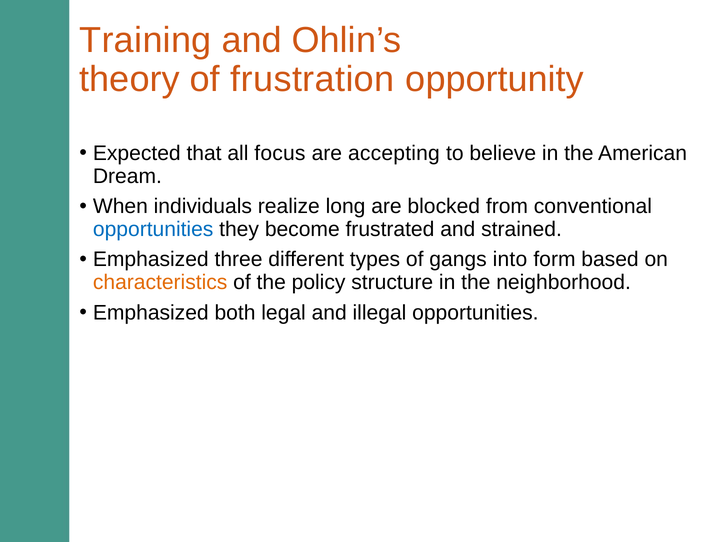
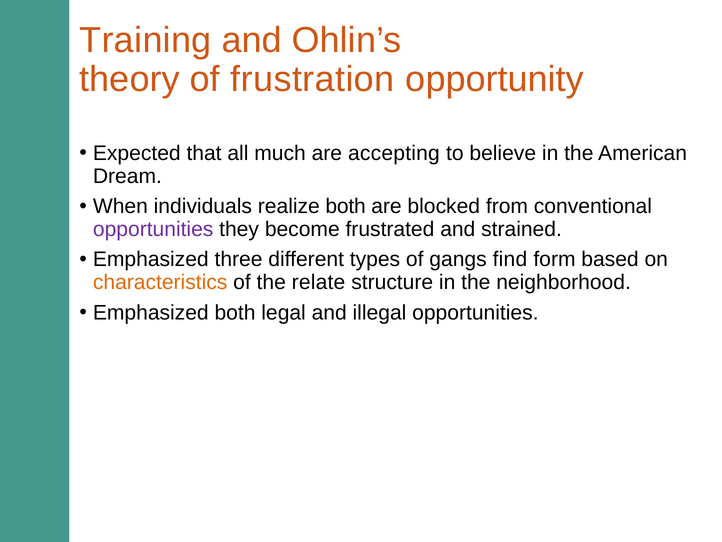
focus: focus -> much
realize long: long -> both
opportunities at (153, 229) colour: blue -> purple
into: into -> find
policy: policy -> relate
